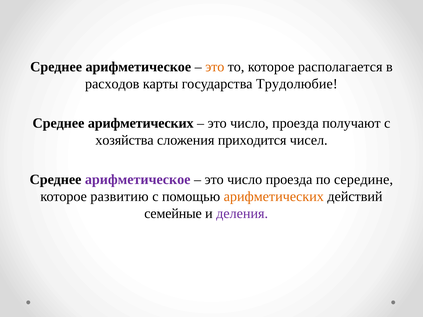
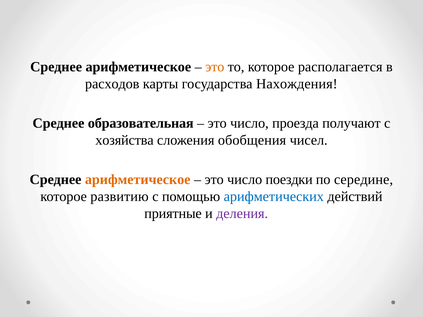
Трудолюбие: Трудолюбие -> Нахождения
Среднее арифметических: арифметических -> образовательная
приходится: приходится -> обобщения
арифметическое at (138, 180) colour: purple -> orange
проезда at (289, 180): проезда -> поездки
арифметических at (274, 197) colour: orange -> blue
семейные: семейные -> приятные
